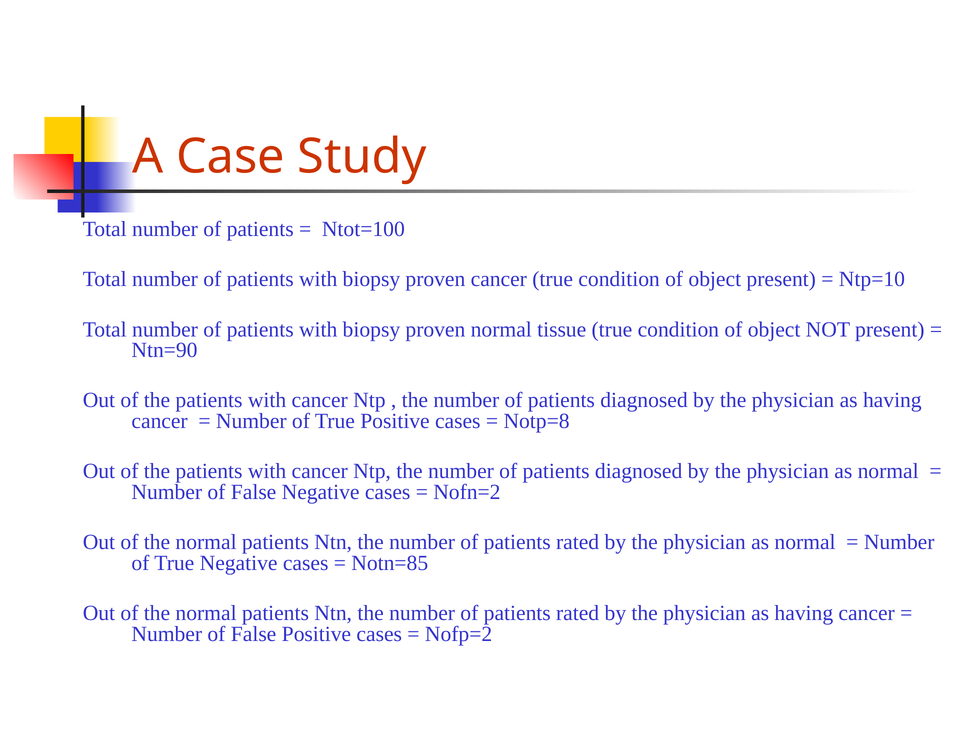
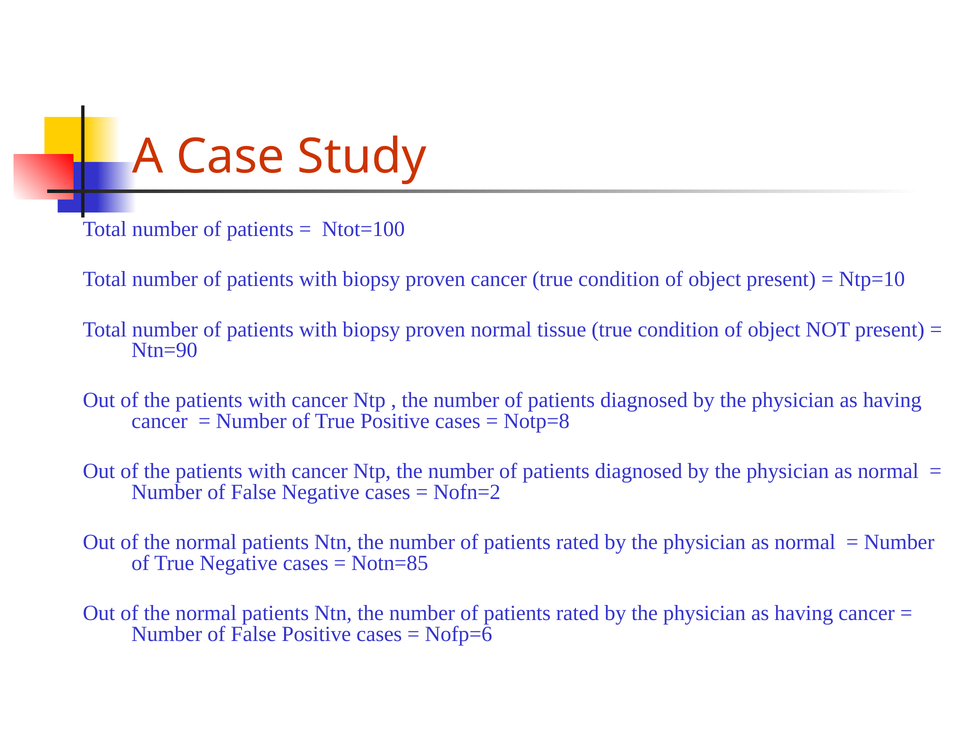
Nofp=2: Nofp=2 -> Nofp=6
